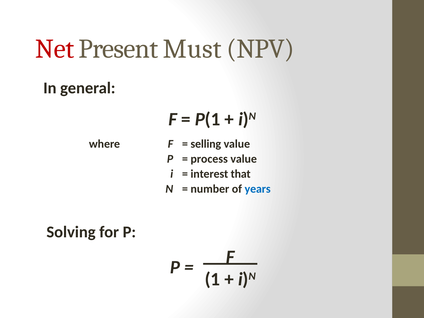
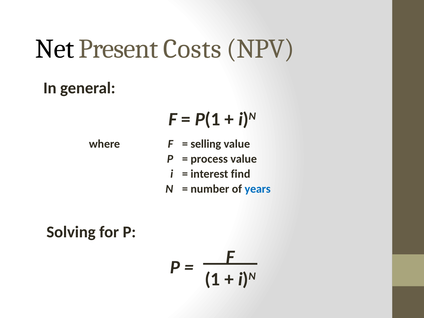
Net colour: red -> black
Must: Must -> Costs
that: that -> find
